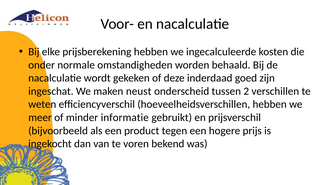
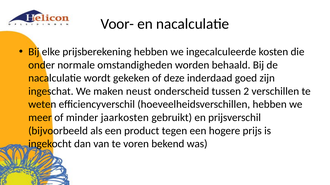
informatie: informatie -> jaarkosten
